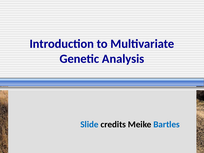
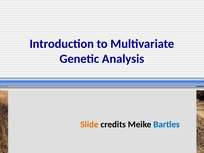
Slide colour: blue -> orange
